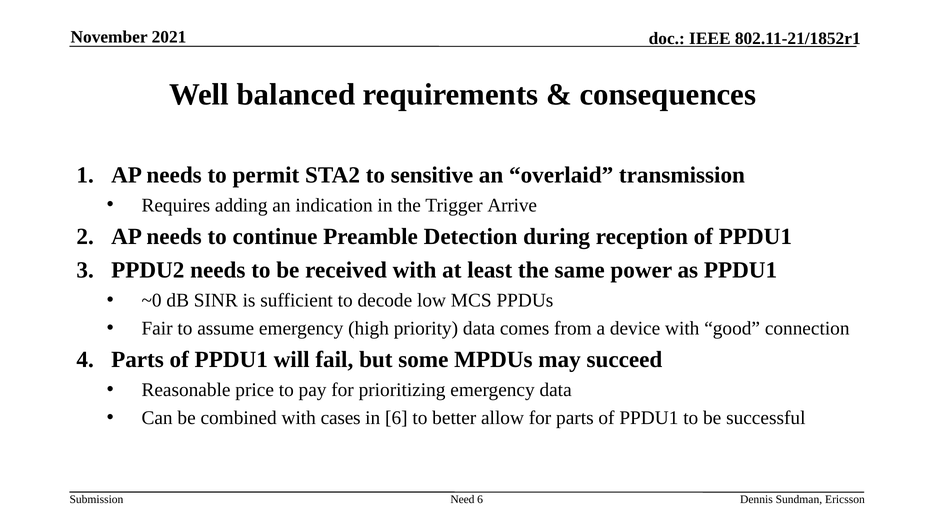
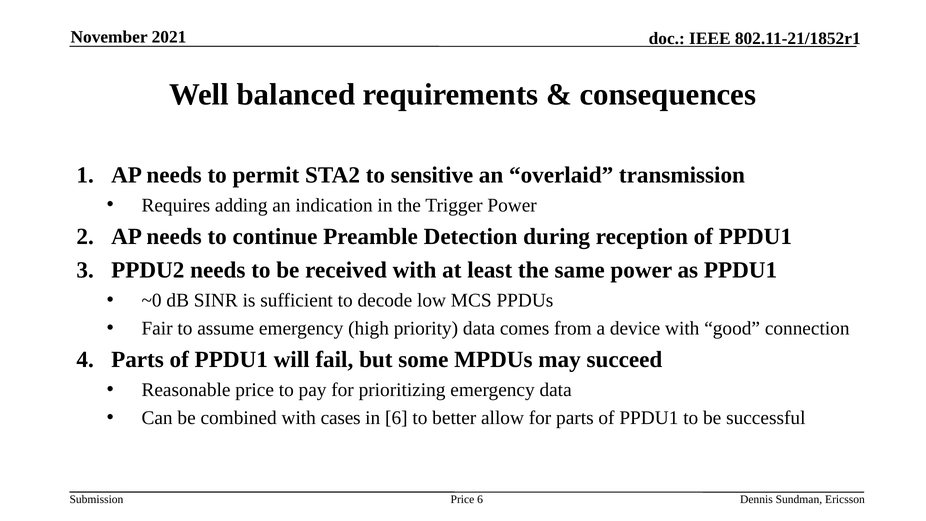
Trigger Arrive: Arrive -> Power
Need at (462, 500): Need -> Price
